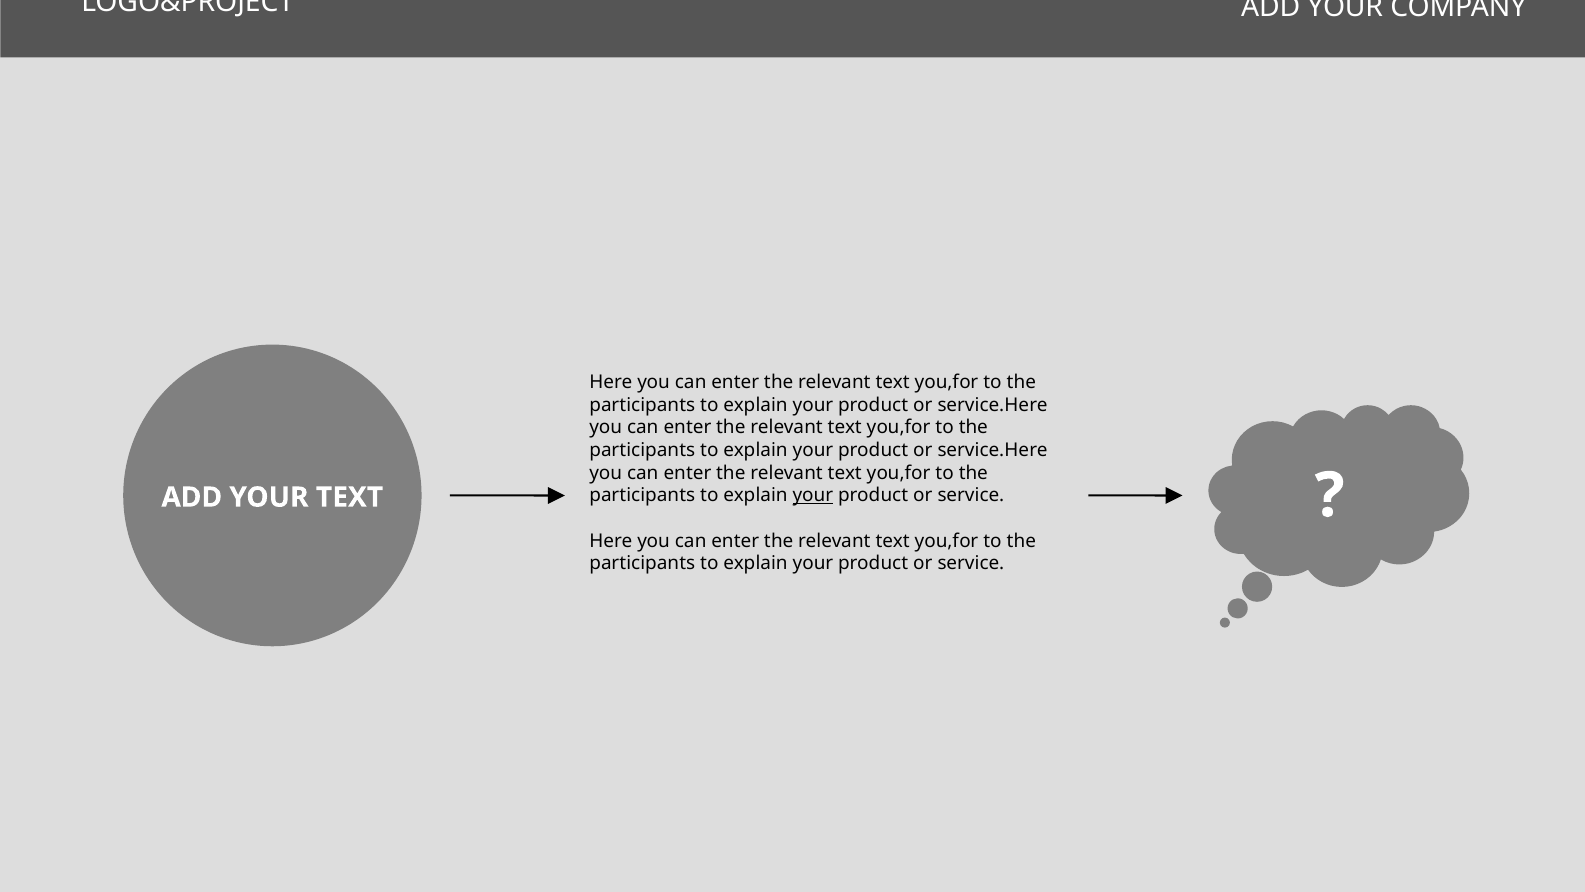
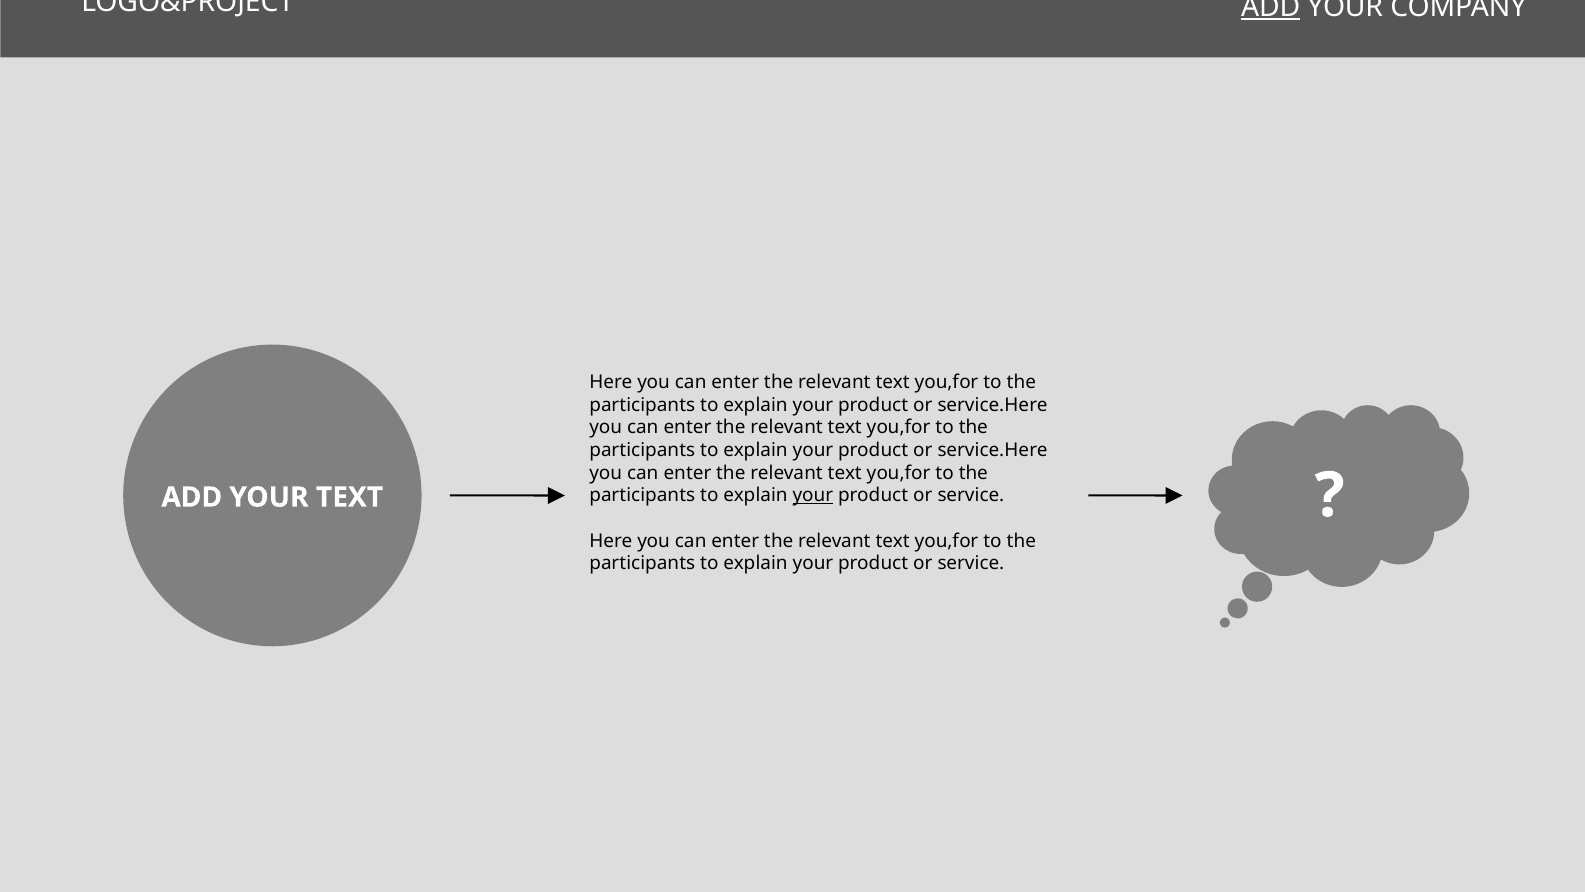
ADD at (1271, 7) underline: none -> present
